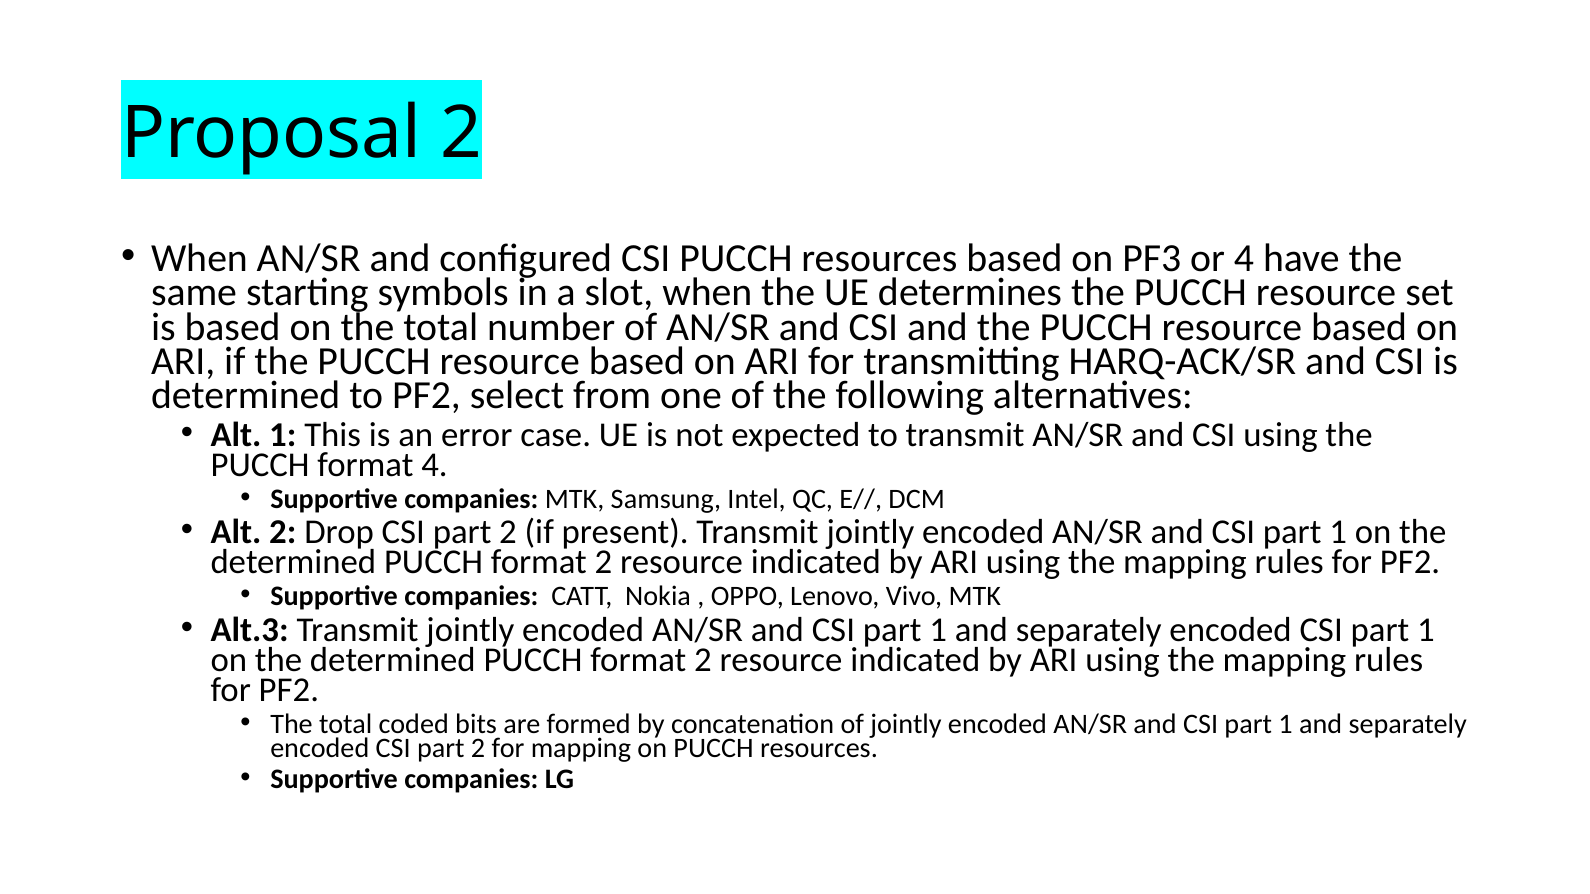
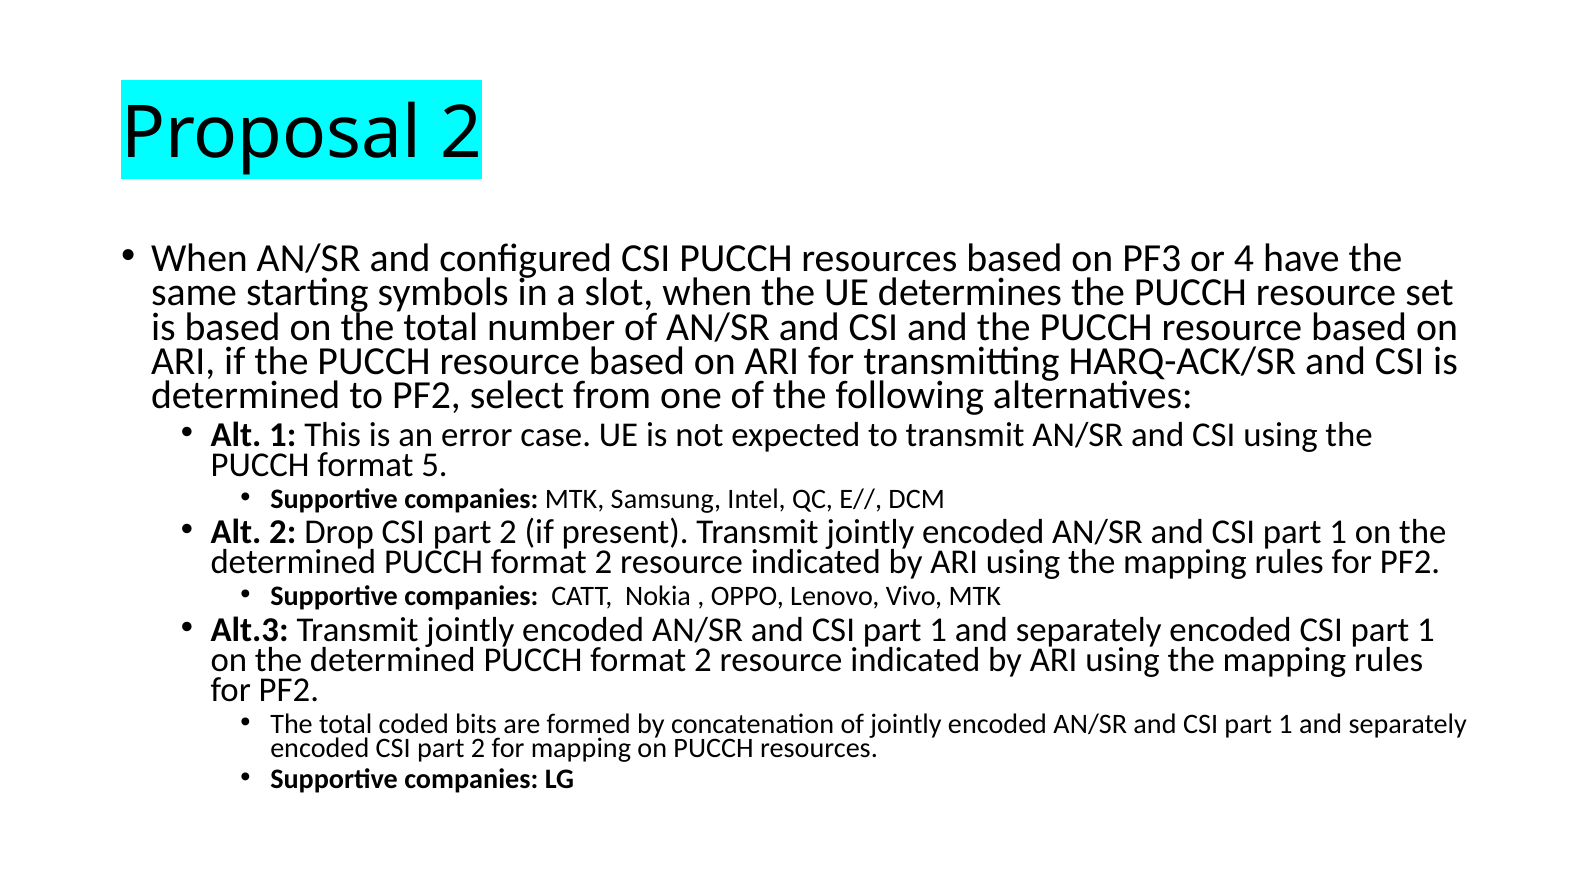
format 4: 4 -> 5
